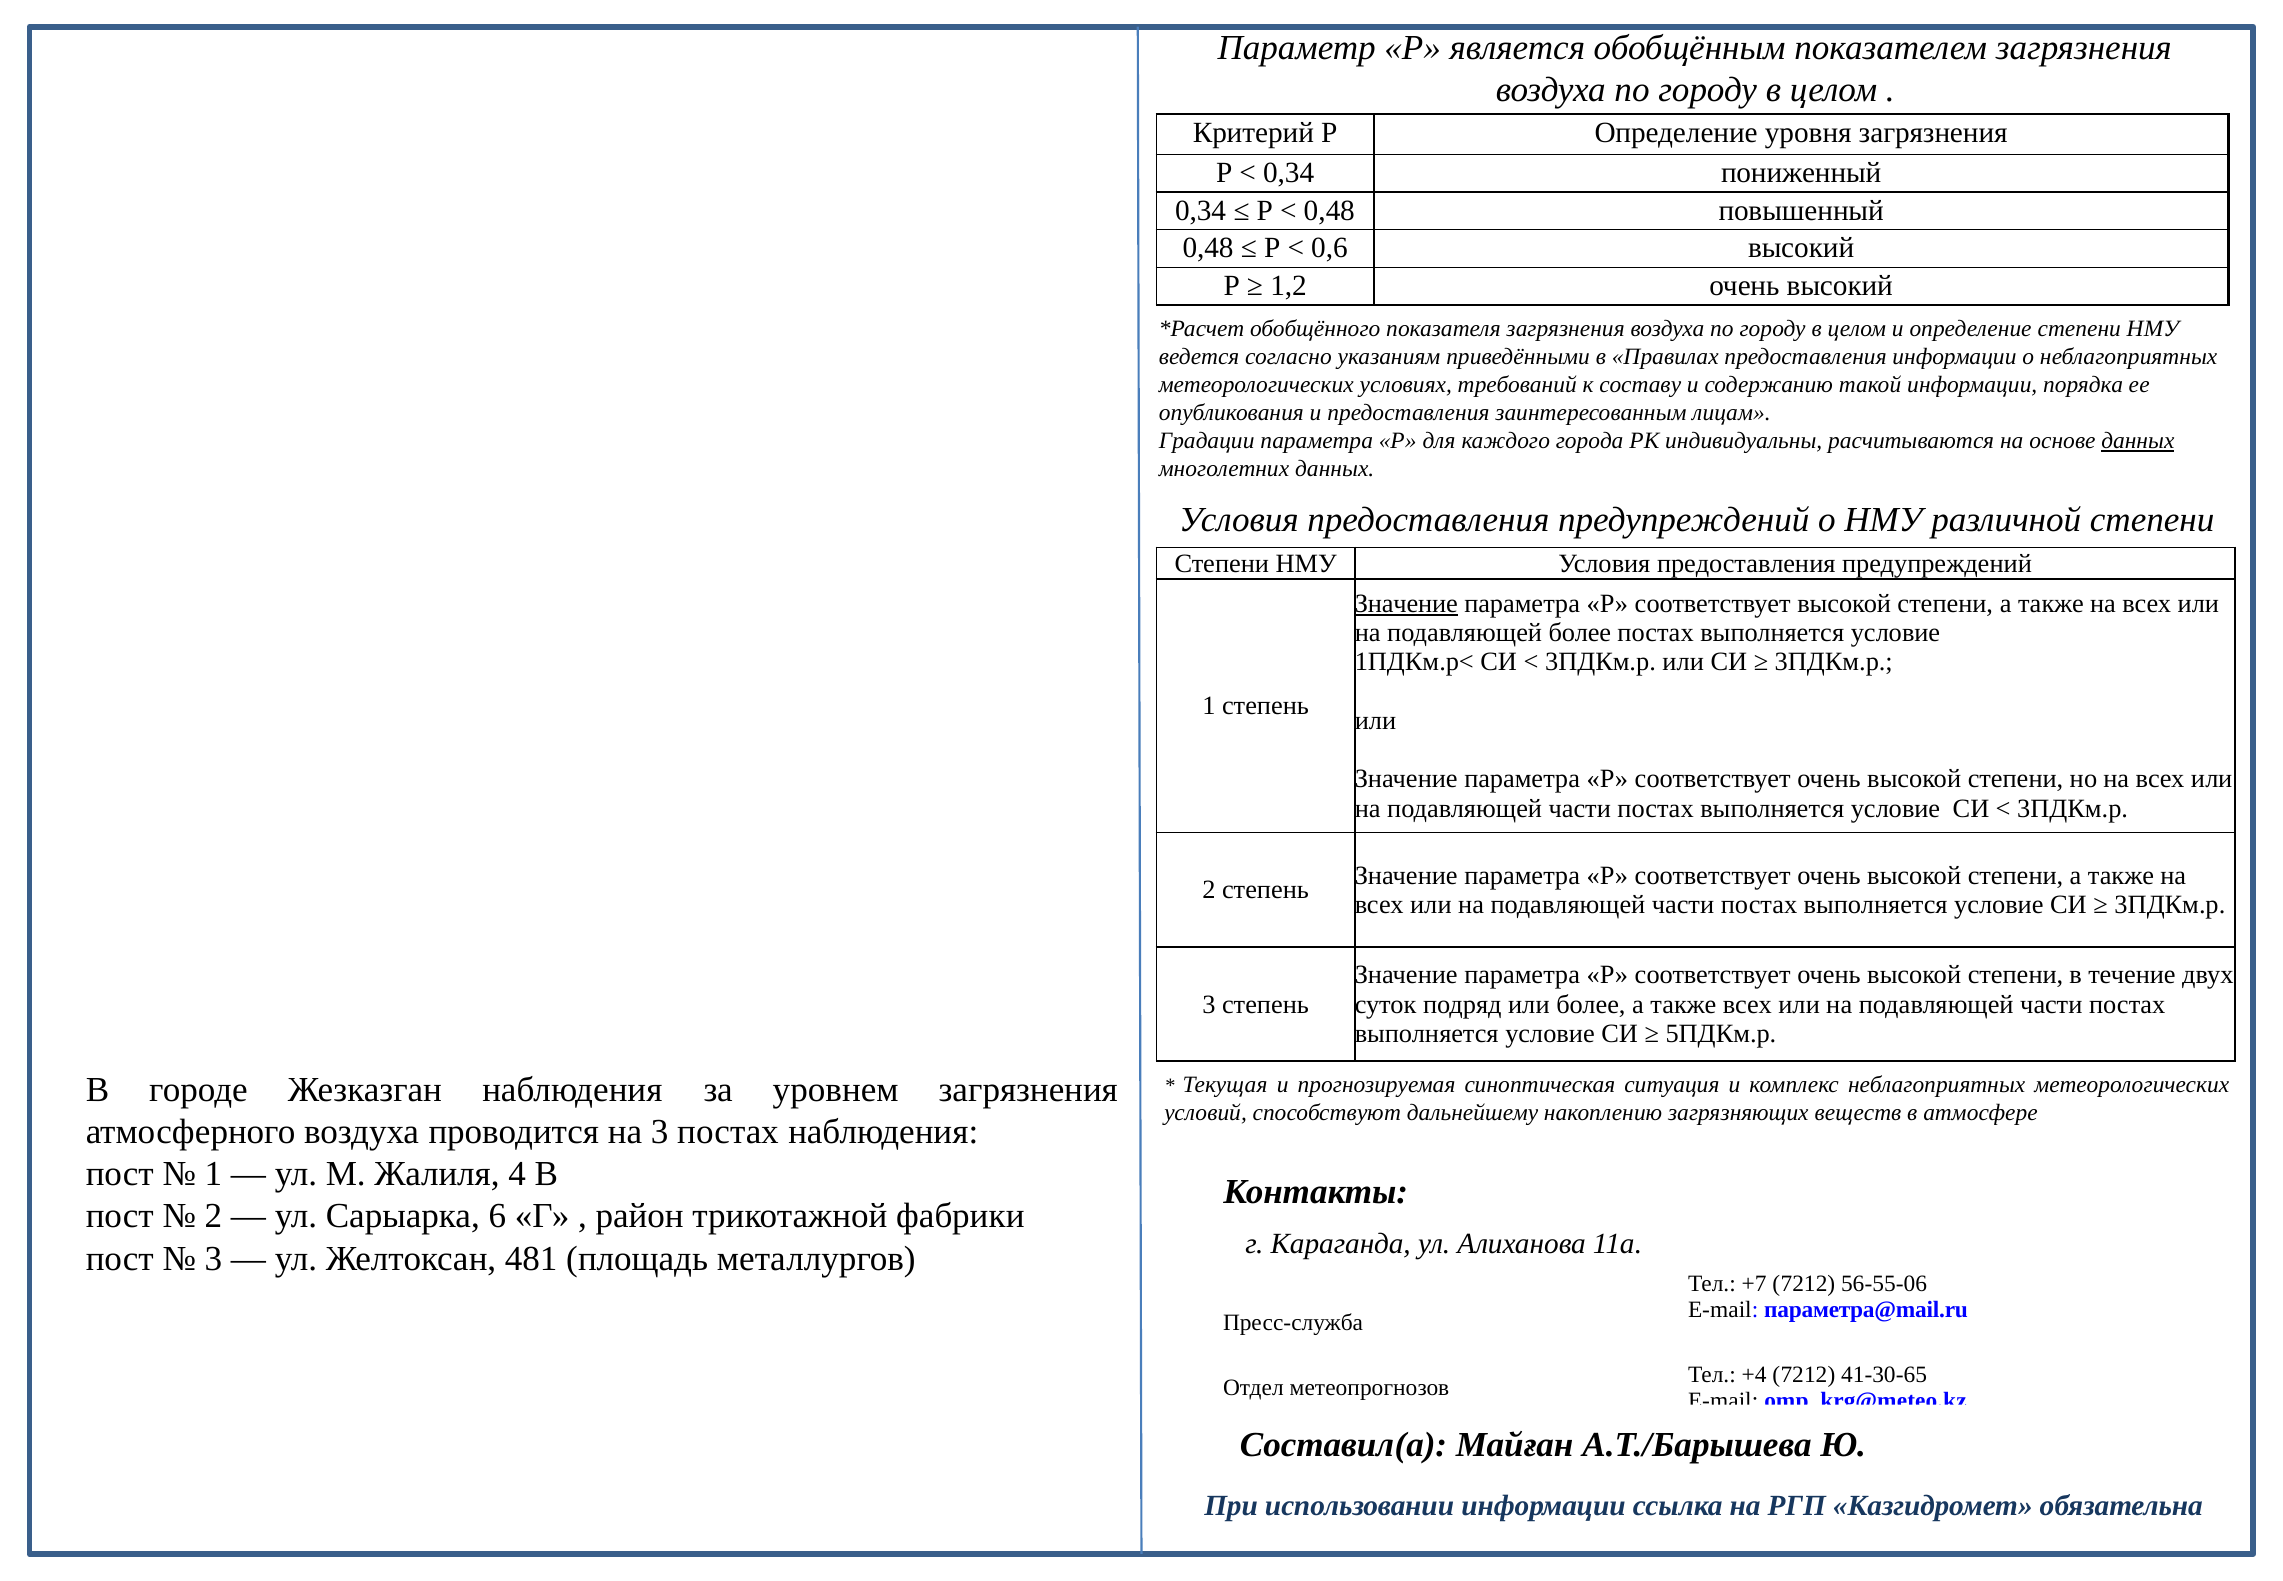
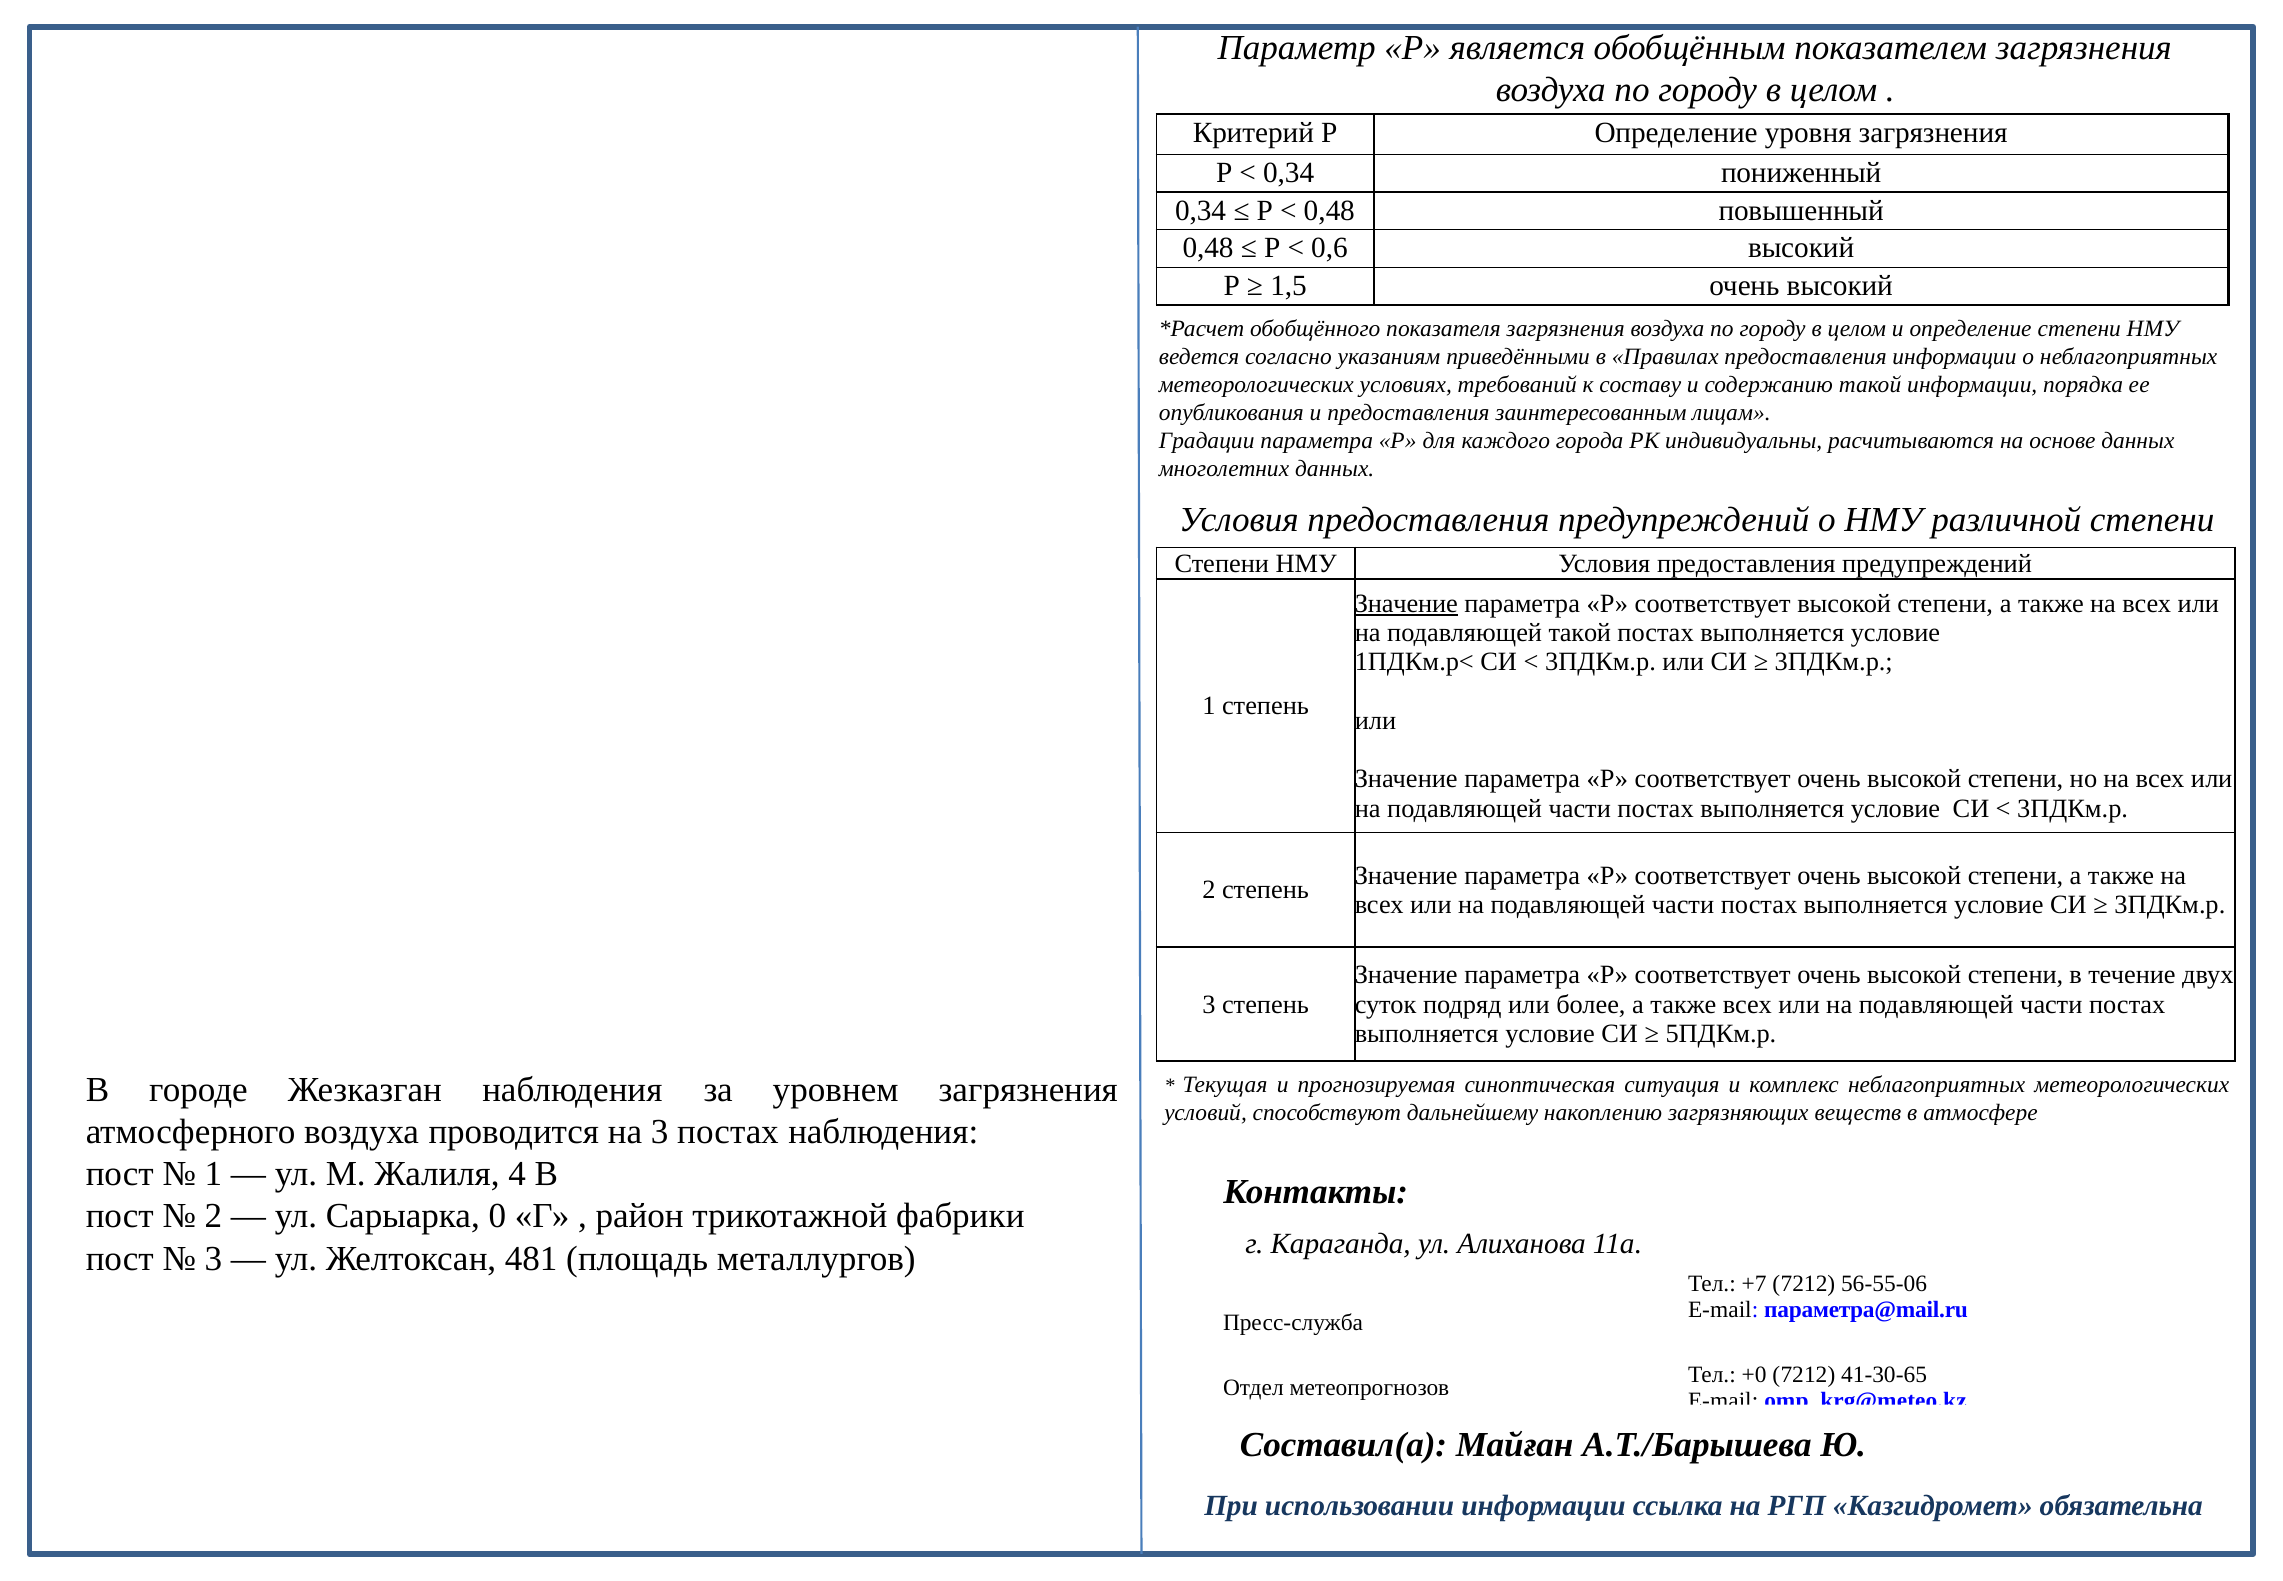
1,2: 1,2 -> 1,5
данных at (2138, 441) underline: present -> none
подавляющей более: более -> такой
6: 6 -> 0
+4: +4 -> +0
